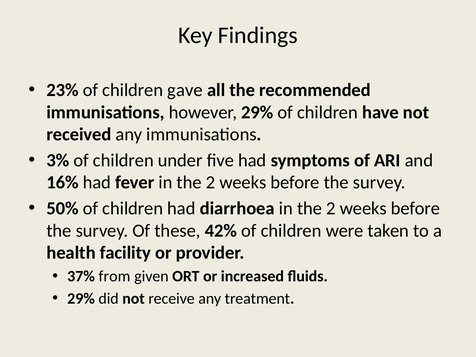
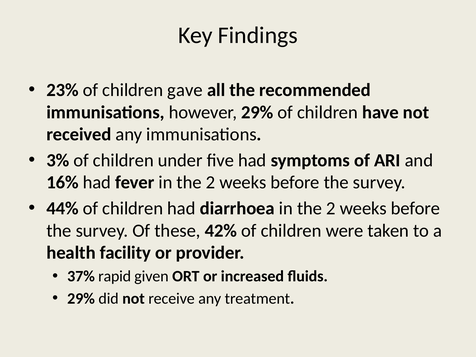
50%: 50% -> 44%
from: from -> rapid
